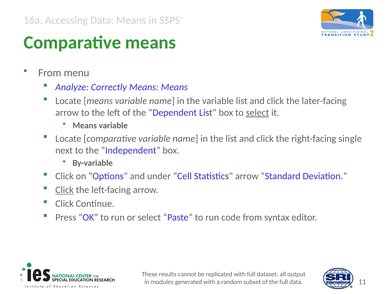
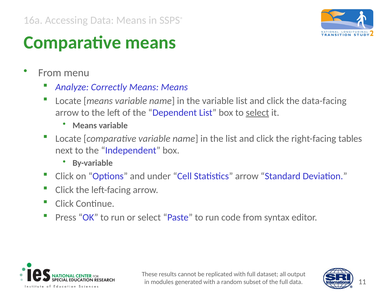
later-facing: later-facing -> data-facing
single: single -> tables
Click at (65, 190) underline: present -> none
